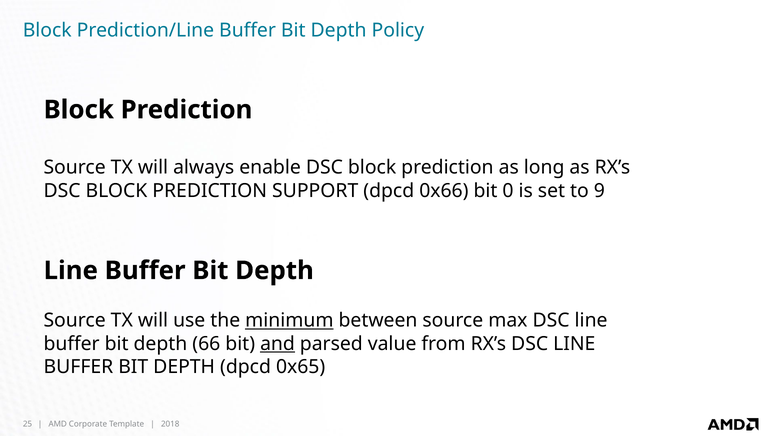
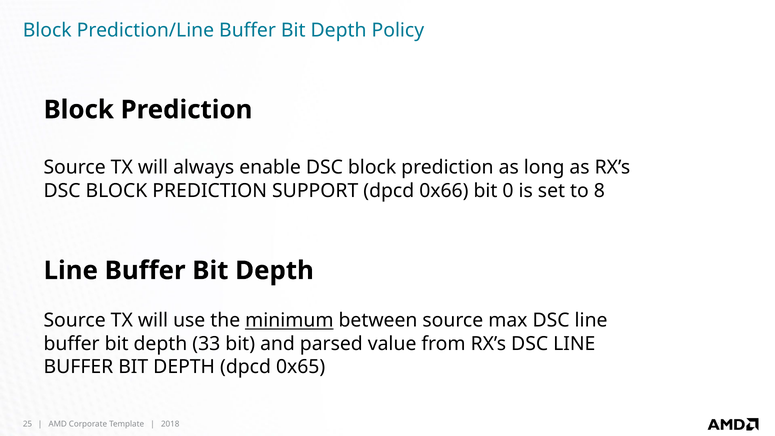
9: 9 -> 8
66: 66 -> 33
and underline: present -> none
